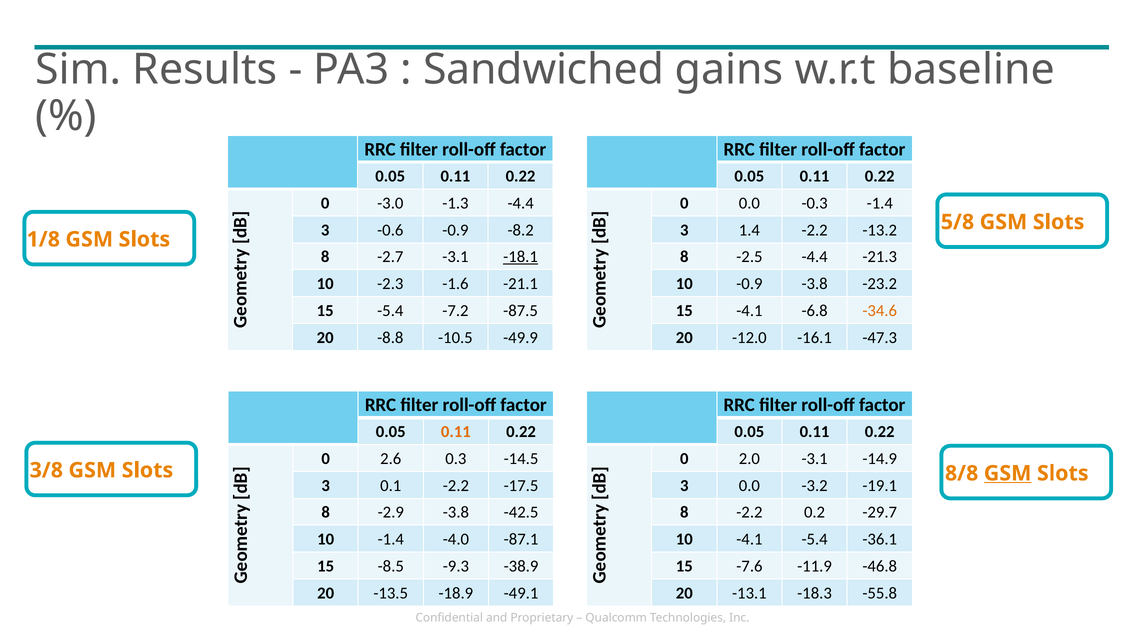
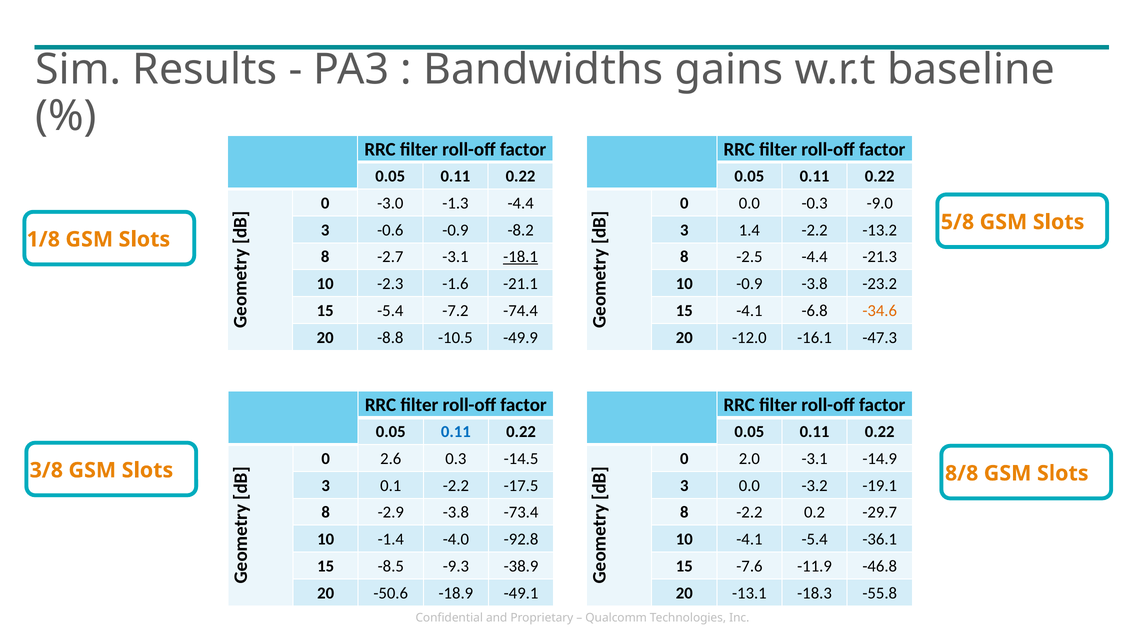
Sandwiched: Sandwiched -> Bandwidths
-0.3 -1.4: -1.4 -> -9.0
-87.5: -87.5 -> -74.4
0.11 at (456, 431) colour: orange -> blue
GSM at (1008, 473) underline: present -> none
-42.5: -42.5 -> -73.4
-87.1: -87.1 -> -92.8
-13.5: -13.5 -> -50.6
